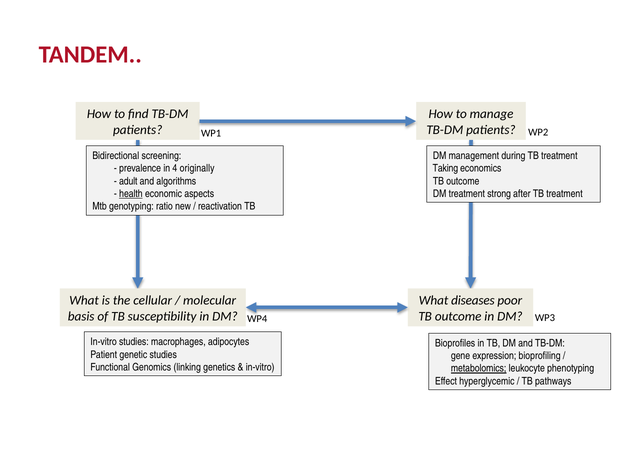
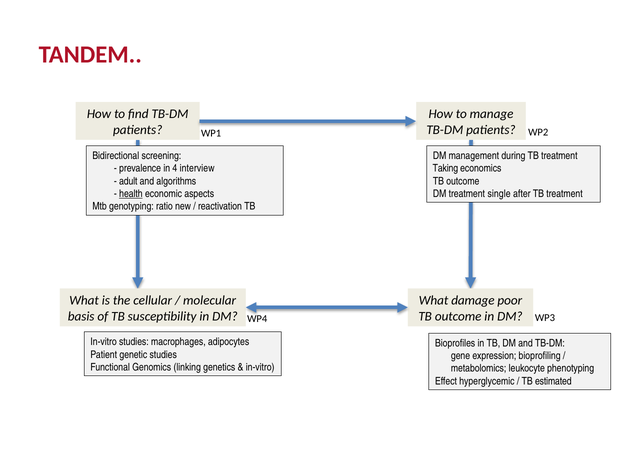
originally: originally -> interview
strong: strong -> single
diseases: diseases -> damage
metabolomics underline: present -> none
pathways: pathways -> estimated
